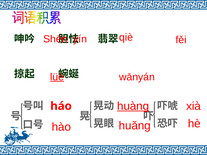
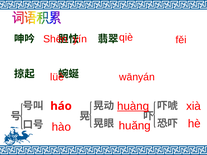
lüè underline: present -> none
